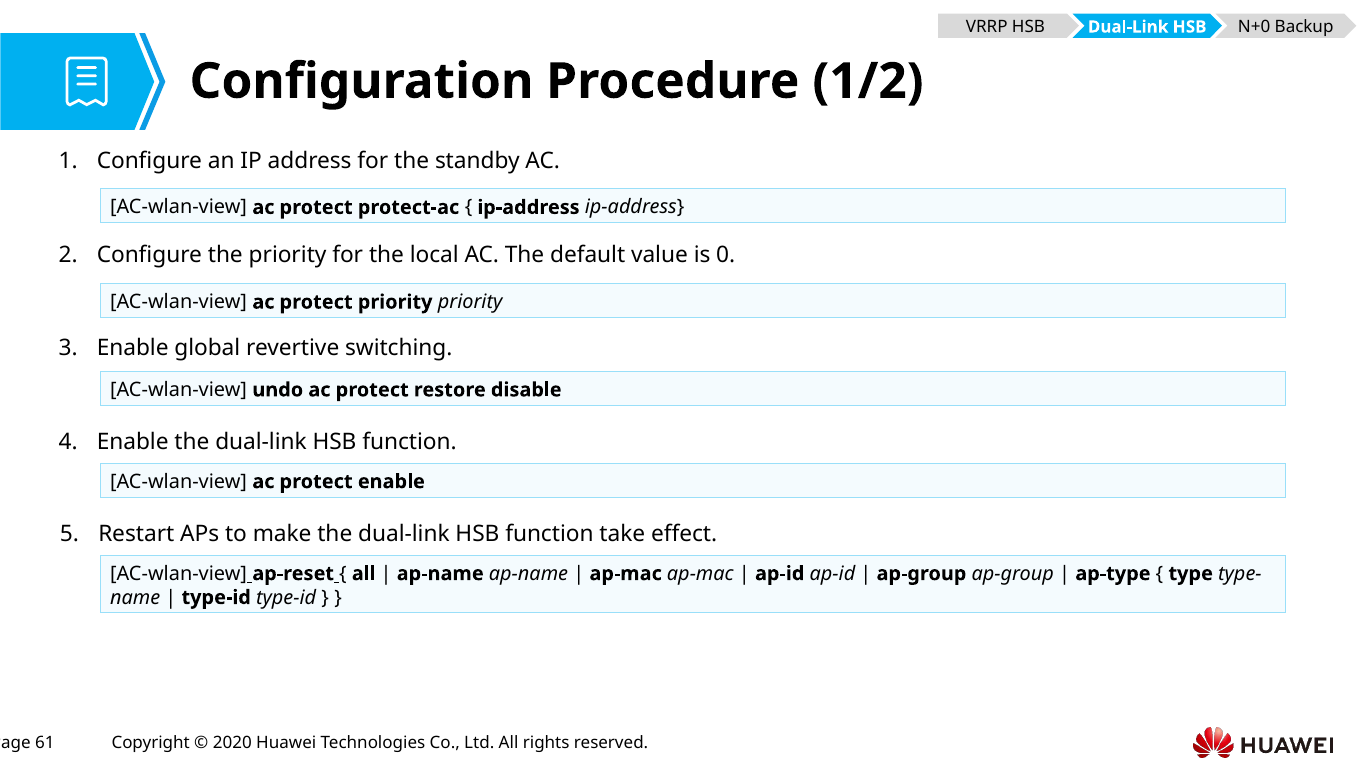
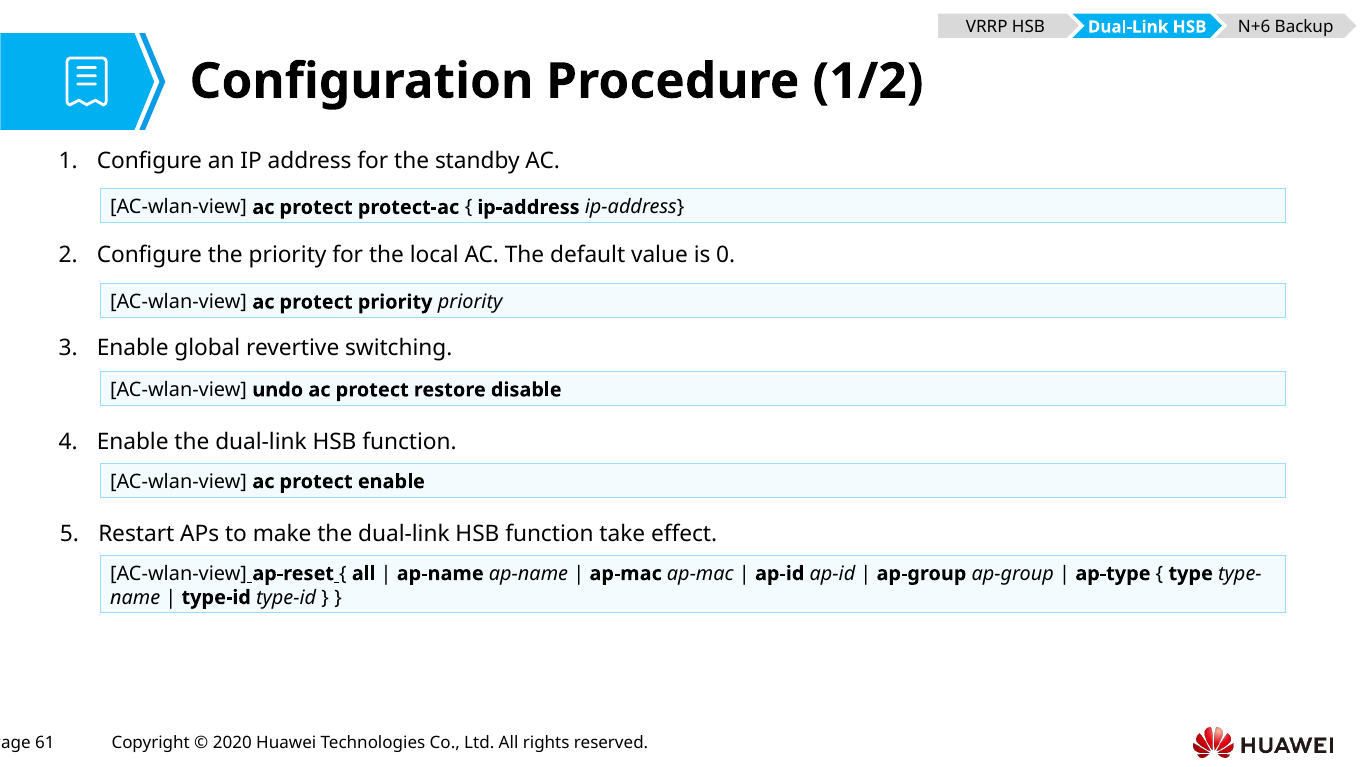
N+0: N+0 -> N+6
